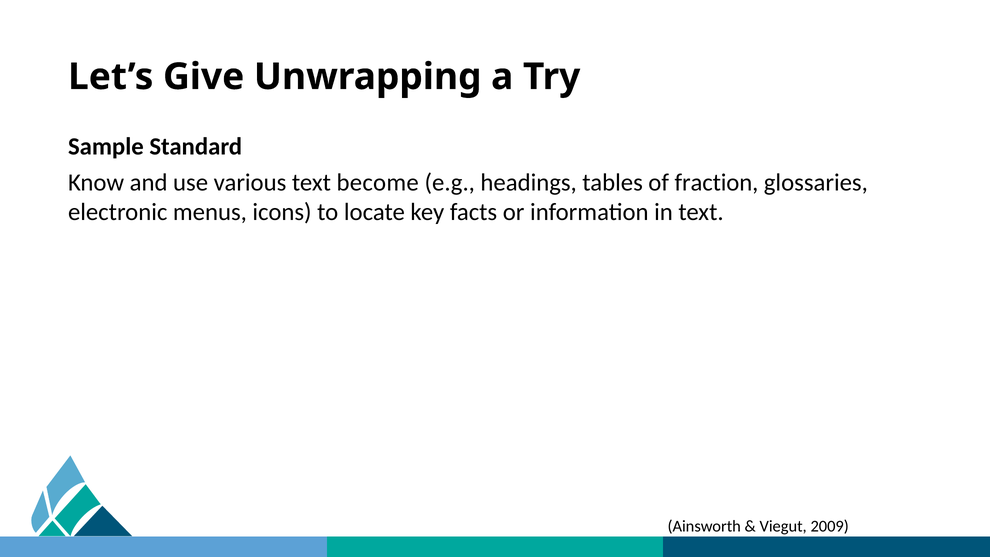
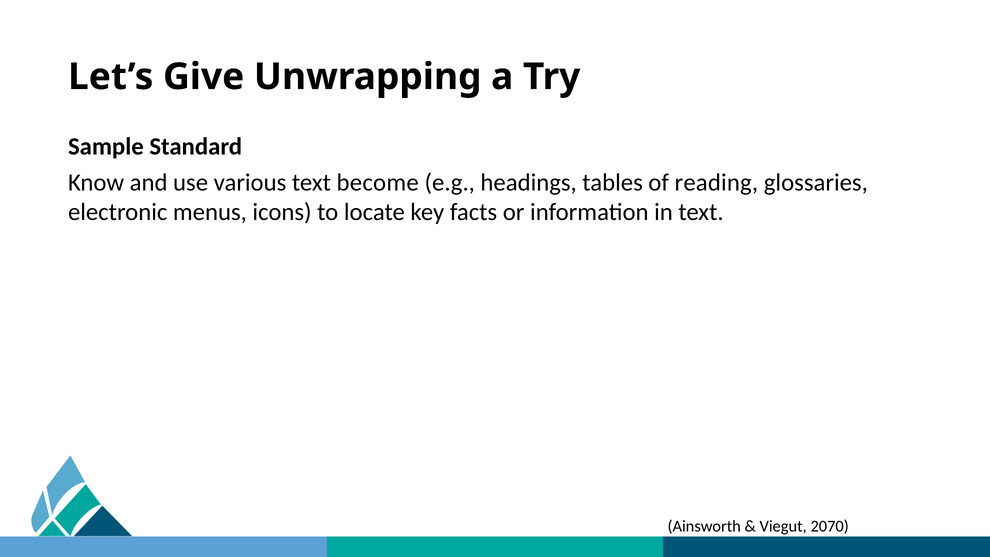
fraction: fraction -> reading
2009: 2009 -> 2070
